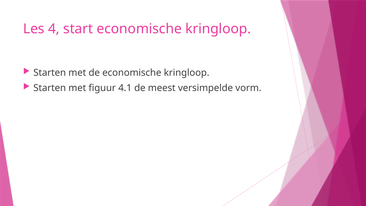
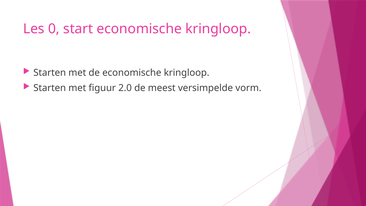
4: 4 -> 0
4.1: 4.1 -> 2.0
